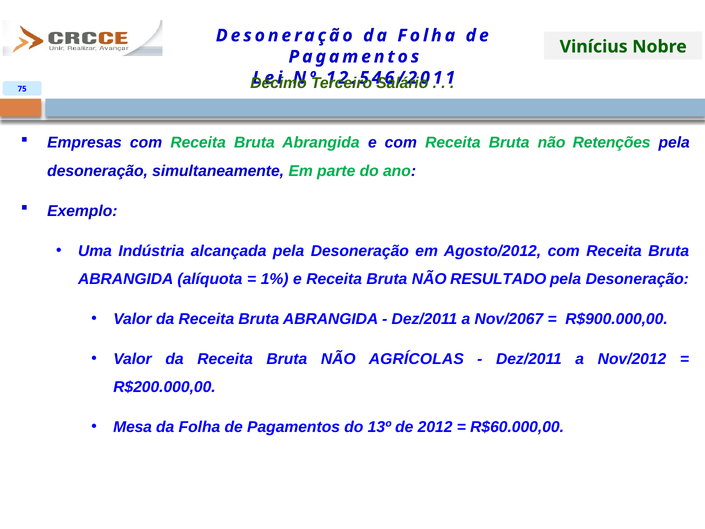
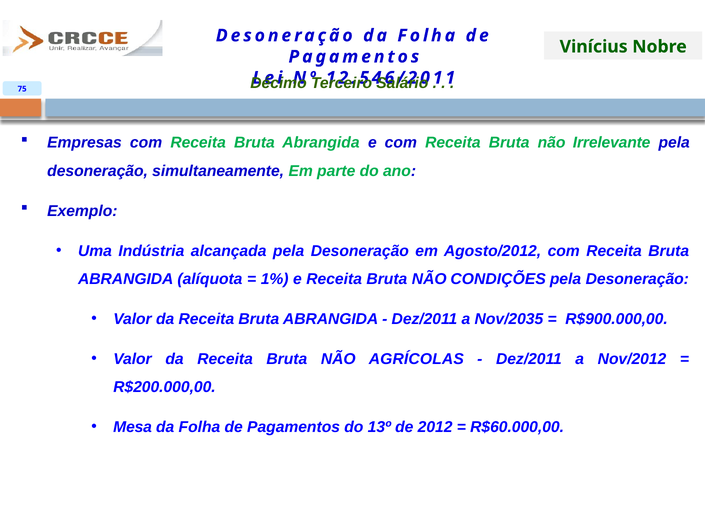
Retenções: Retenções -> Irrelevante
RESULTADO: RESULTADO -> CONDIÇÕES
Nov/2067: Nov/2067 -> Nov/2035
